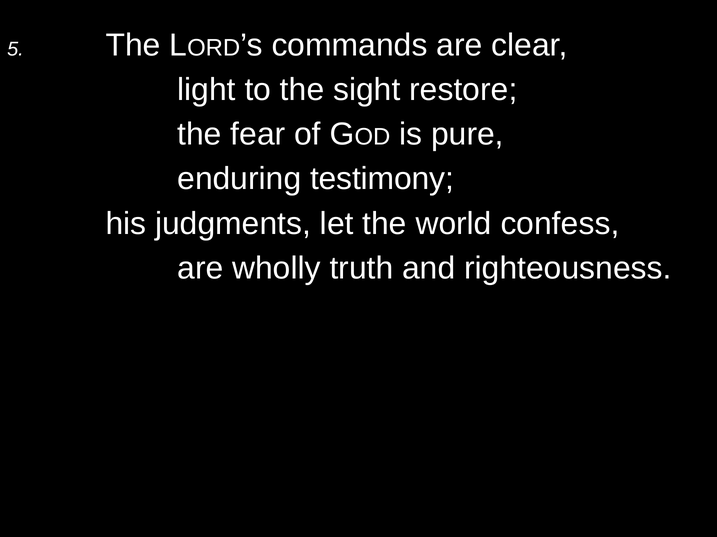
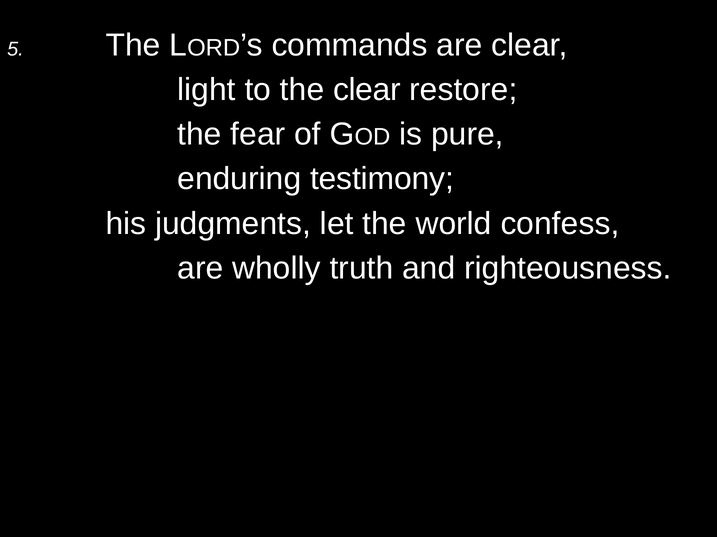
the sight: sight -> clear
